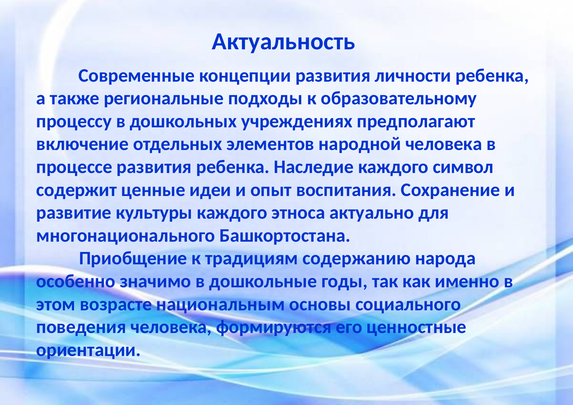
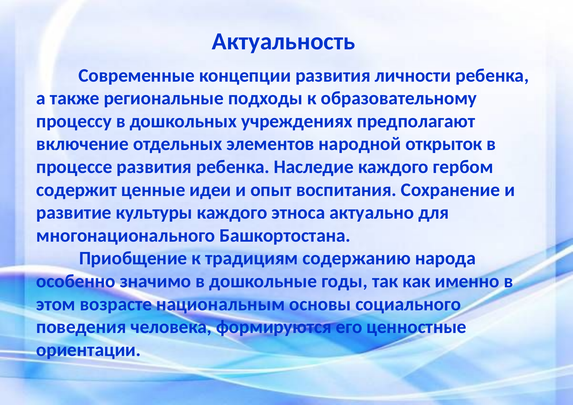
народной человека: человека -> открыток
символ: символ -> гербом
